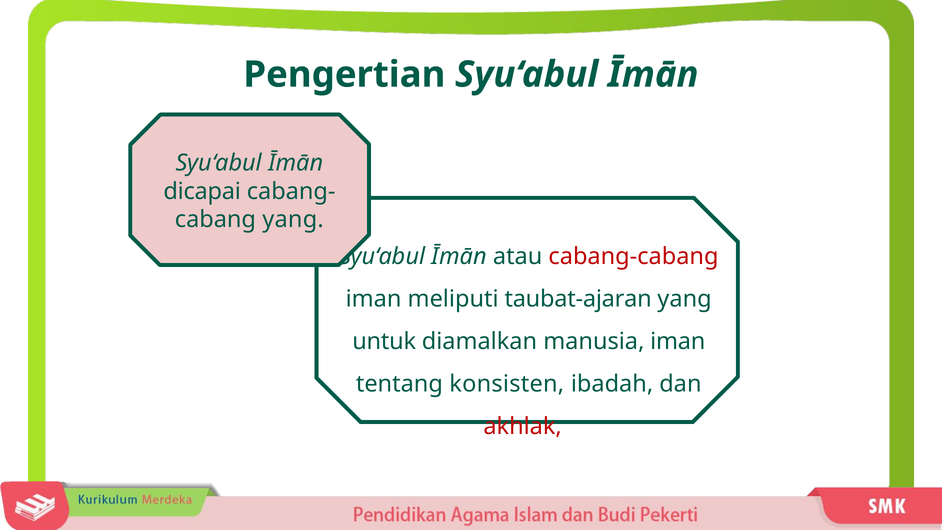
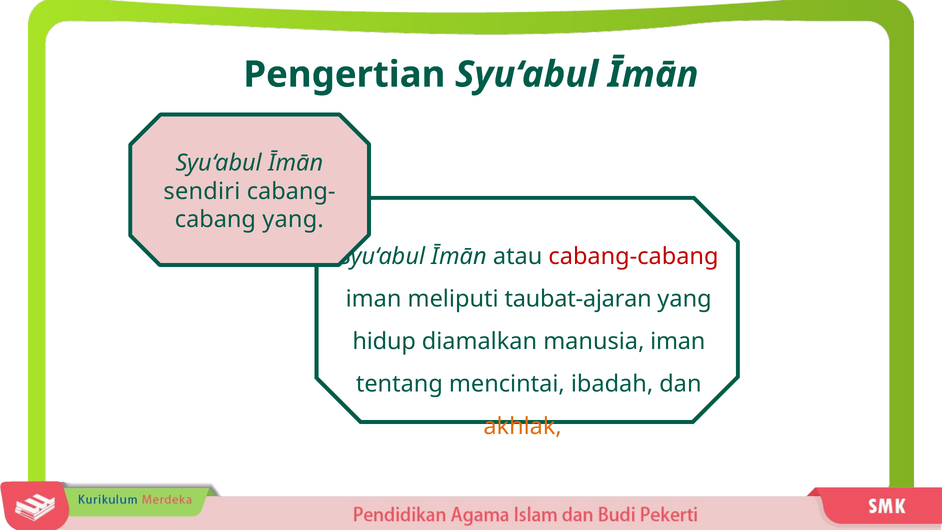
dicapai: dicapai -> sendiri
untuk: untuk -> hidup
konsisten: konsisten -> mencintai
akhlak colour: red -> orange
